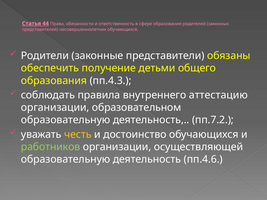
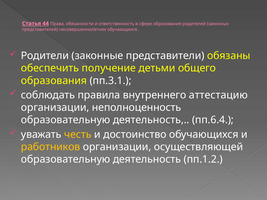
пп.4.3: пп.4.3 -> пп.3.1
образовательном: образовательном -> неполноценность
пп.7.2: пп.7.2 -> пп.6.4
работников colour: light green -> yellow
пп.4.6: пп.4.6 -> пп.1.2
